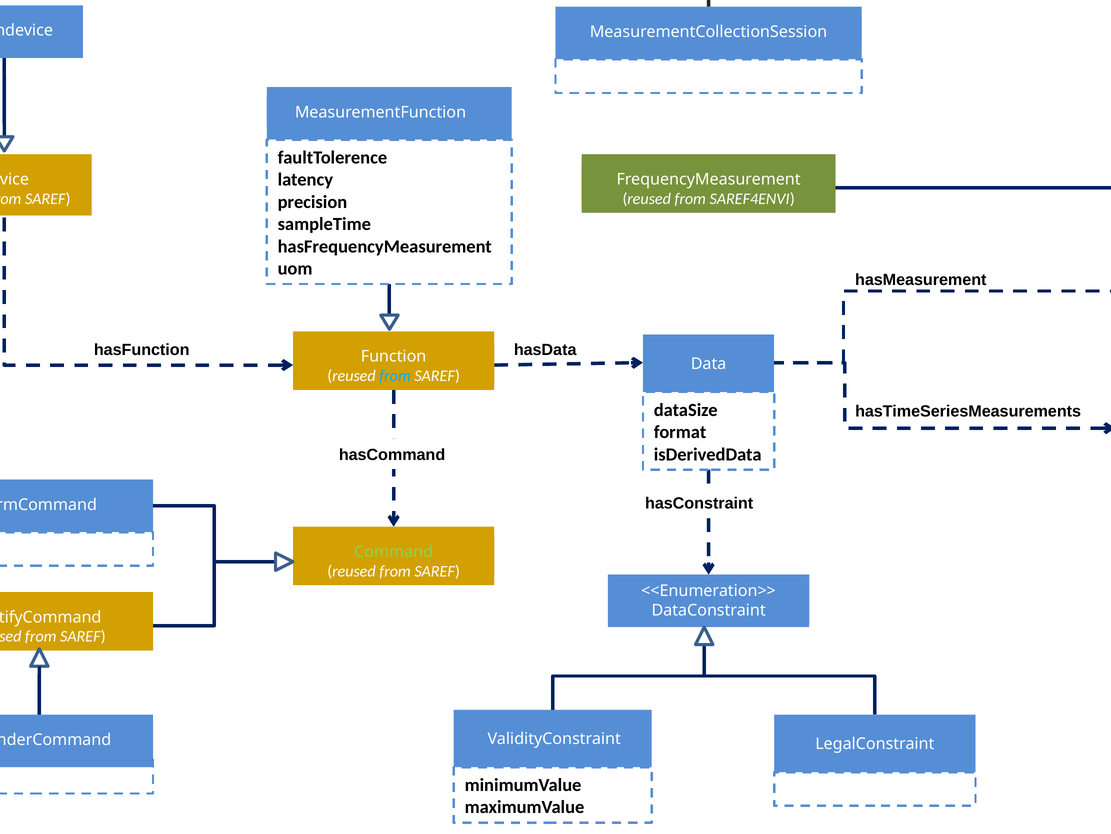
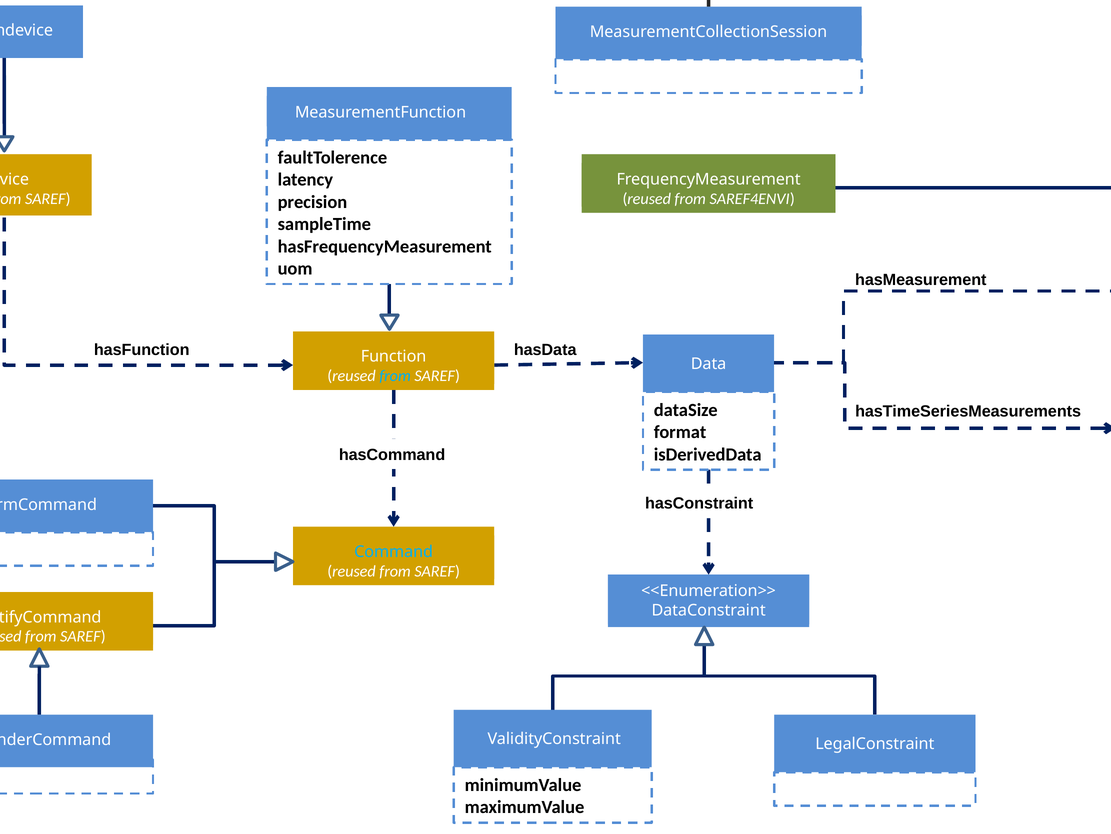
Command colour: light green -> light blue
